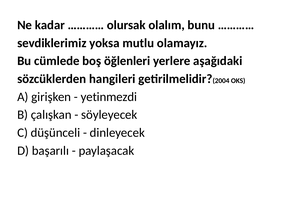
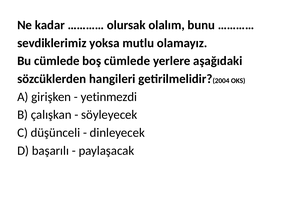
boş öğlenleri: öğlenleri -> cümlede
